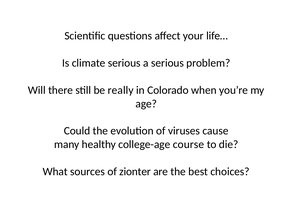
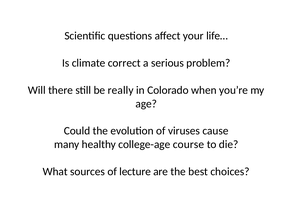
climate serious: serious -> correct
zionter: zionter -> lecture
